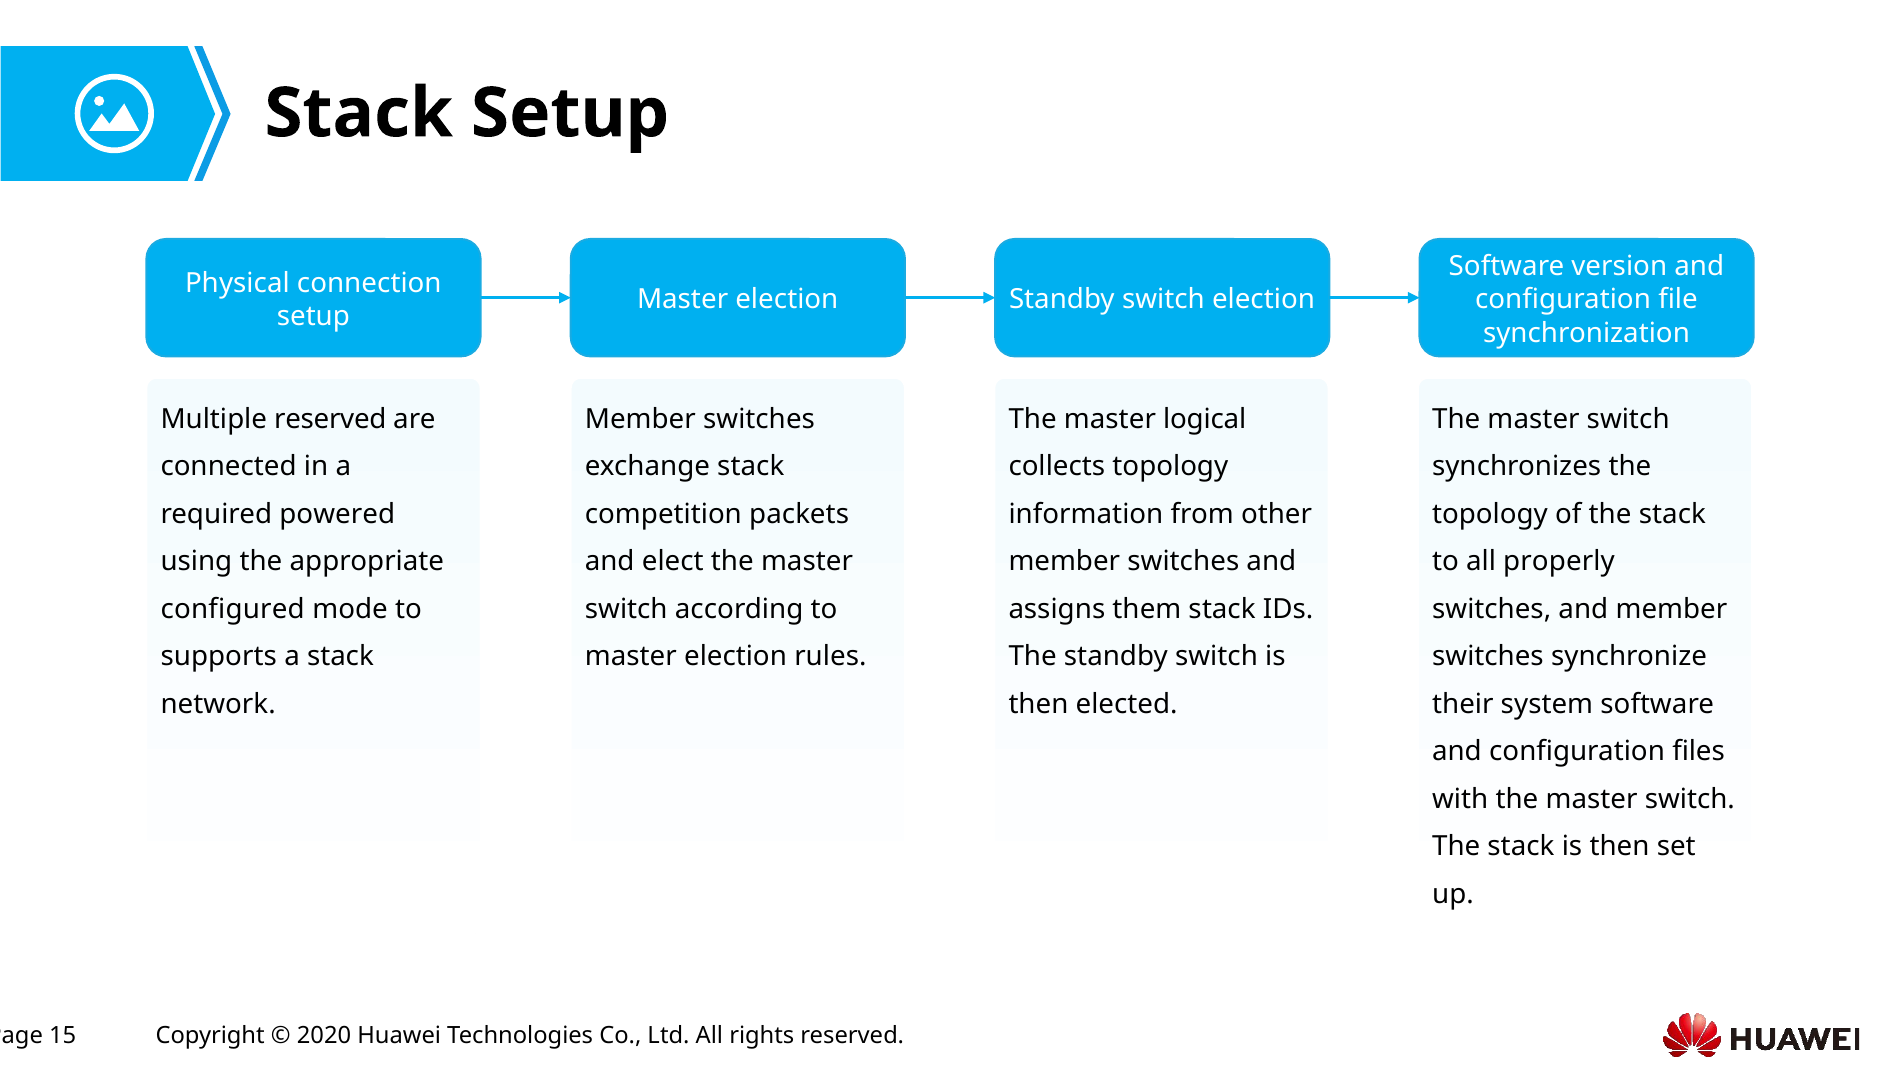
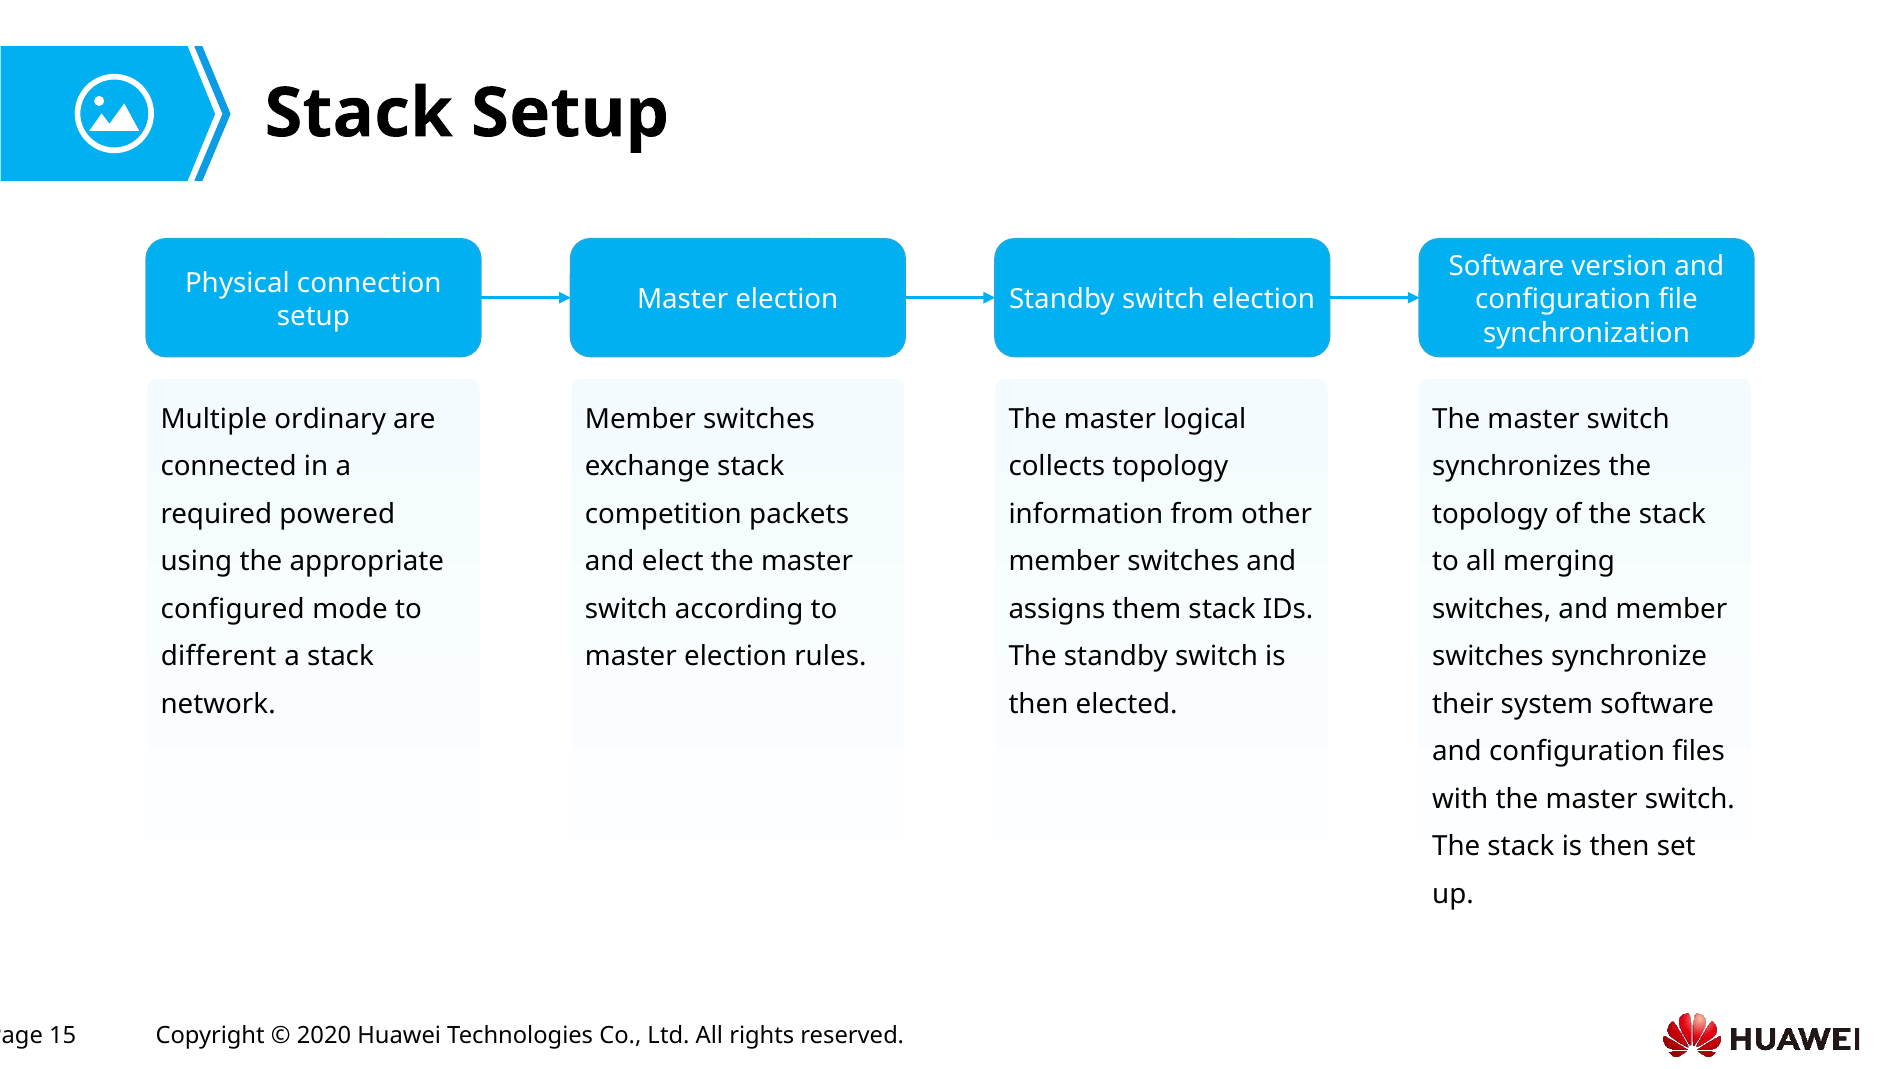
Multiple reserved: reserved -> ordinary
properly: properly -> merging
supports: supports -> different
